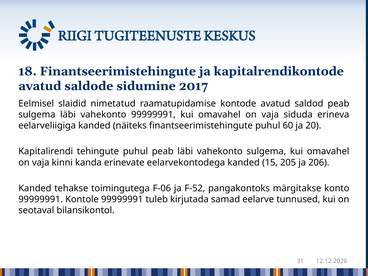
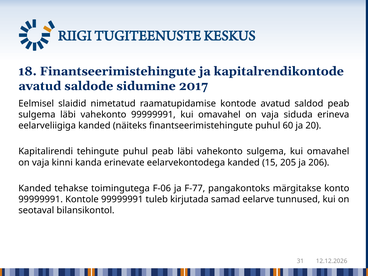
F-52: F-52 -> F-77
